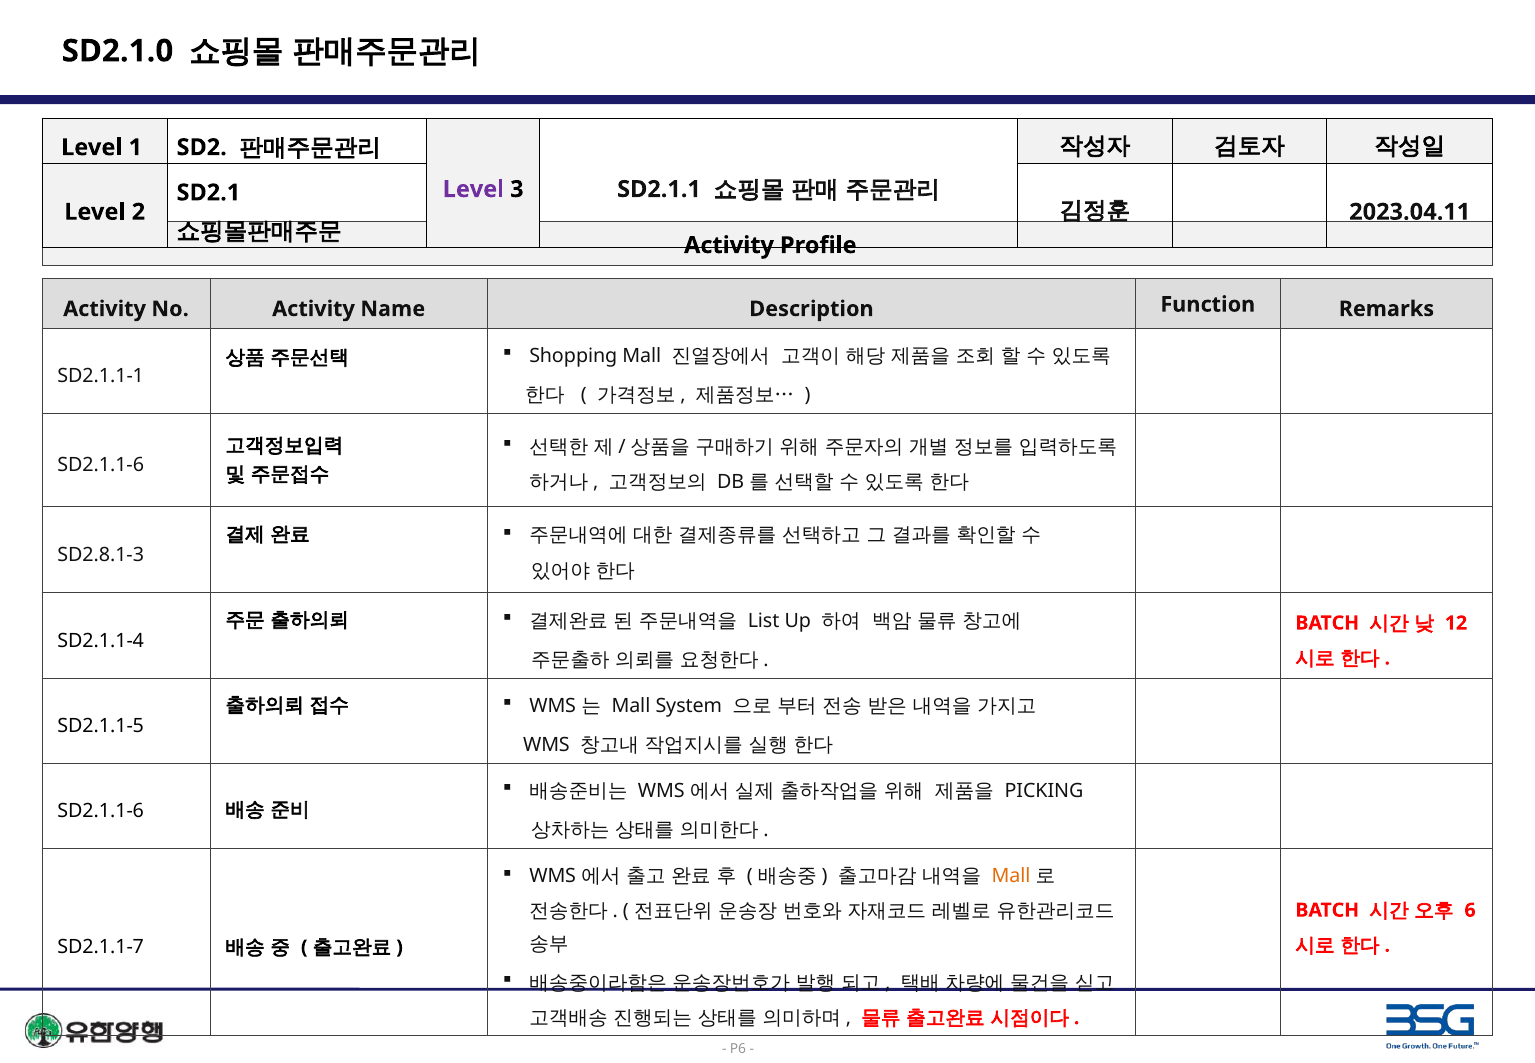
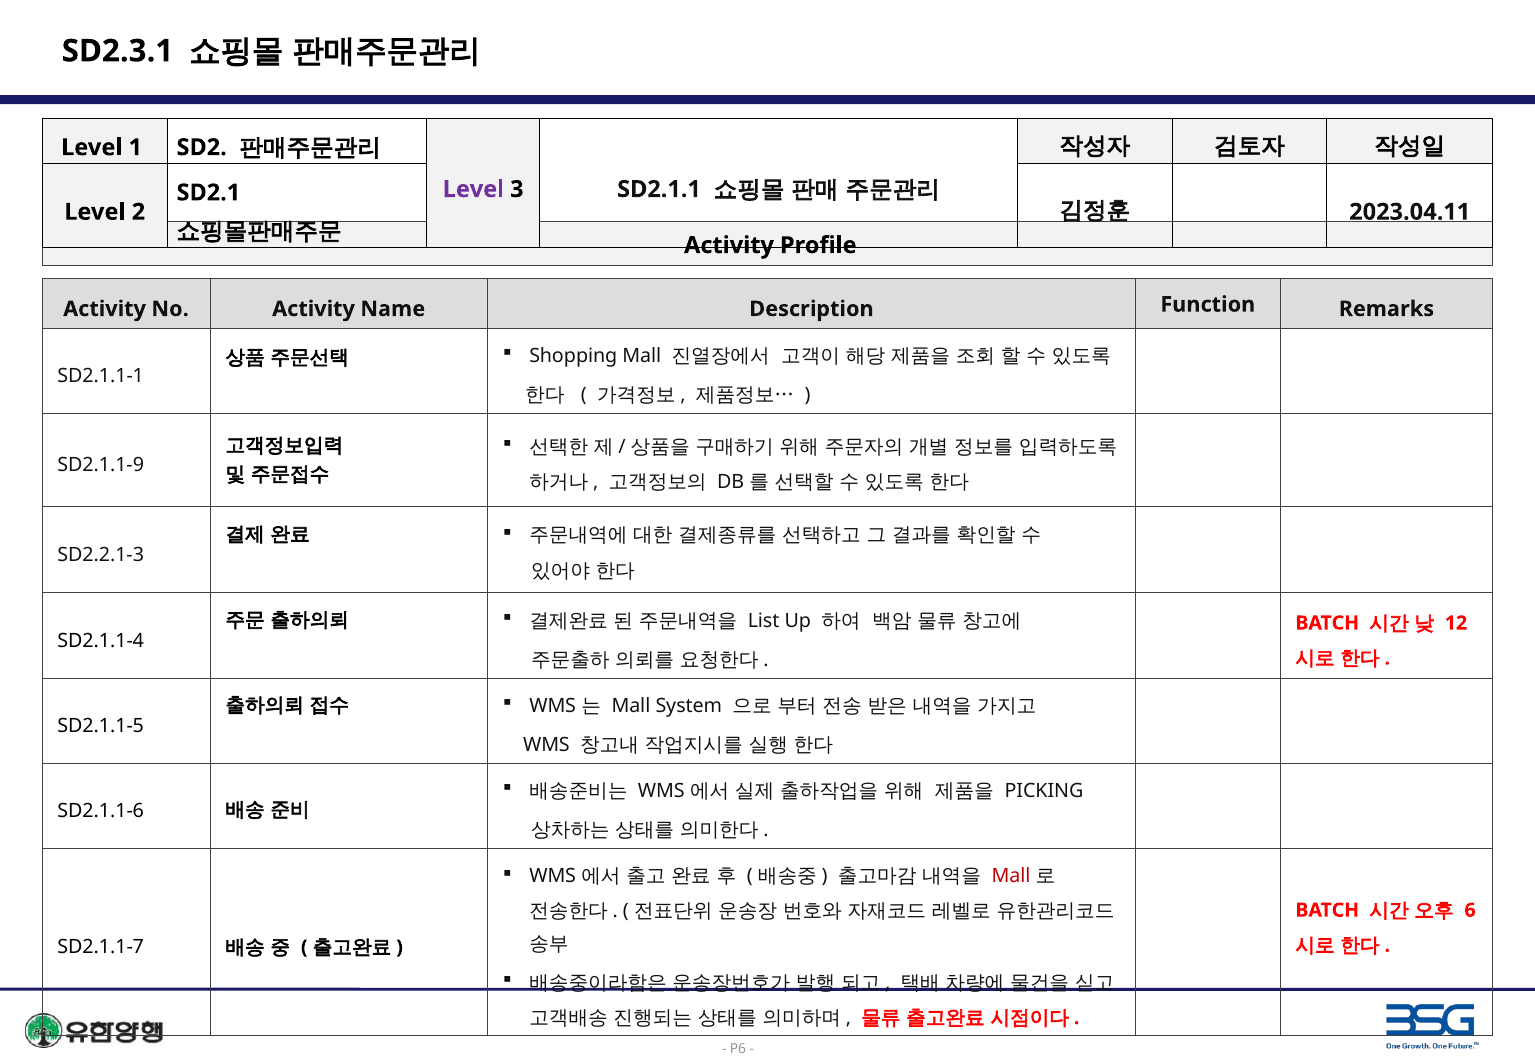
SD2.1.0: SD2.1.0 -> SD2.3.1
SD2.1.1-6 at (101, 465): SD2.1.1-6 -> SD2.1.1-9
SD2.8.1-3: SD2.8.1-3 -> SD2.2.1-3
Mall at (1011, 876) colour: orange -> red
